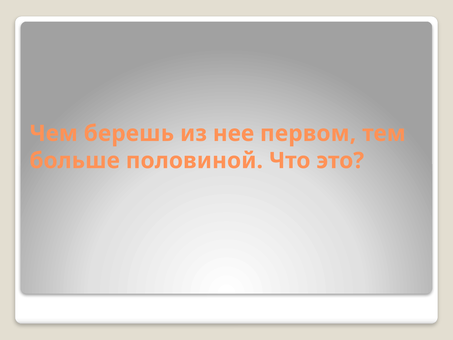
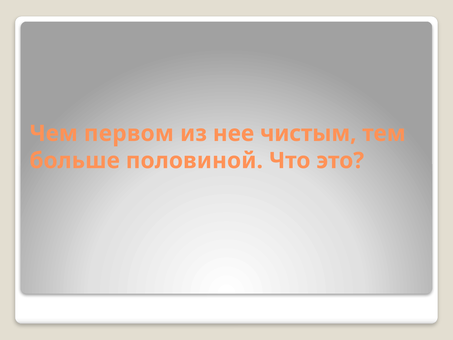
берешь: берешь -> первом
первом: первом -> чистым
